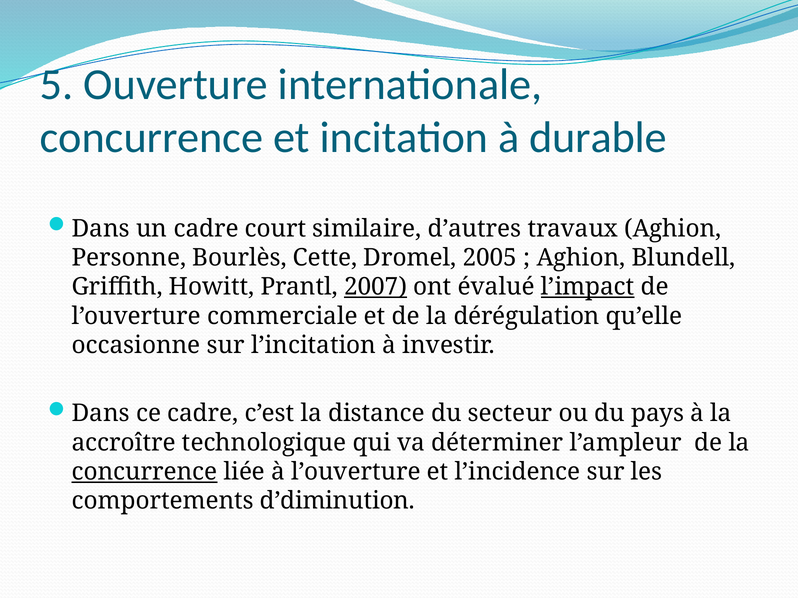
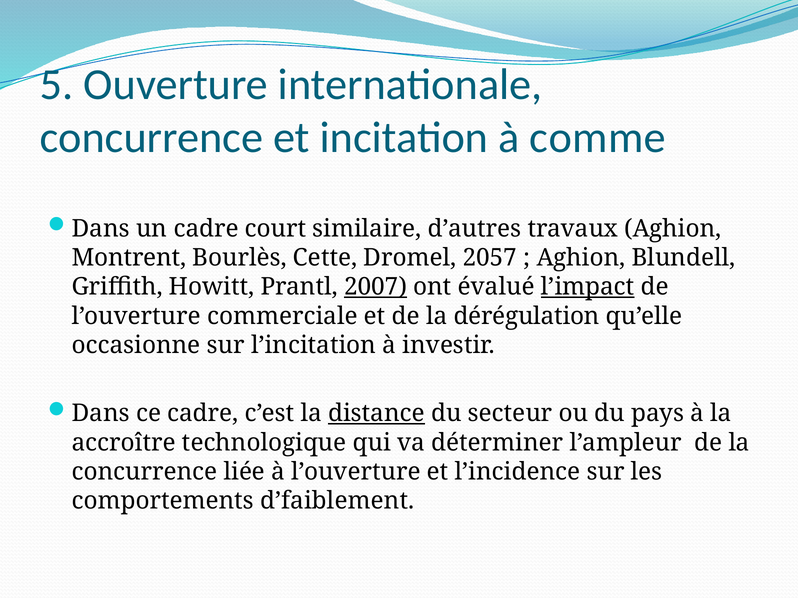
durable: durable -> comme
Personne: Personne -> Montrent
2005: 2005 -> 2057
distance underline: none -> present
concurrence at (145, 472) underline: present -> none
d’diminution: d’diminution -> d’faiblement
